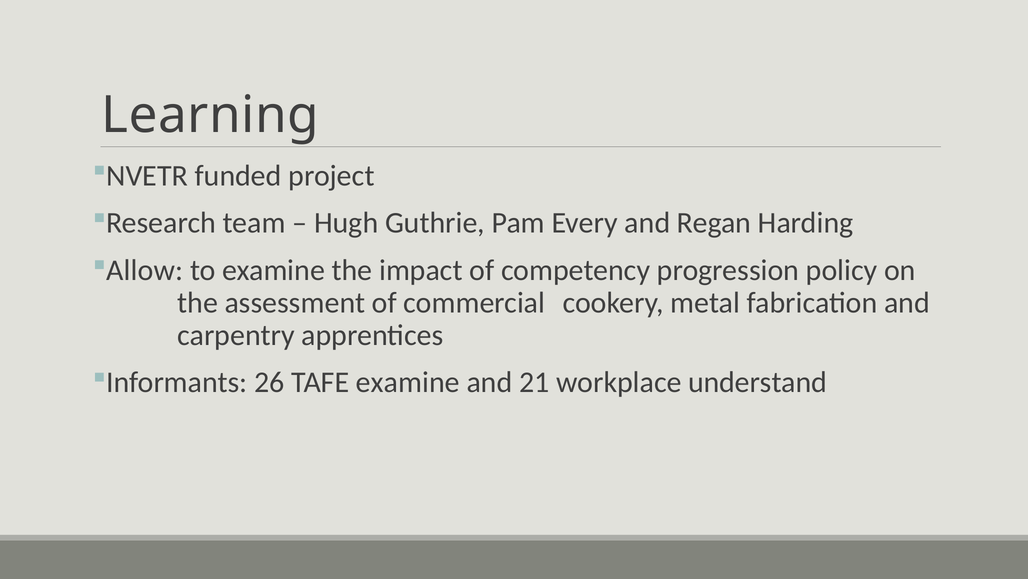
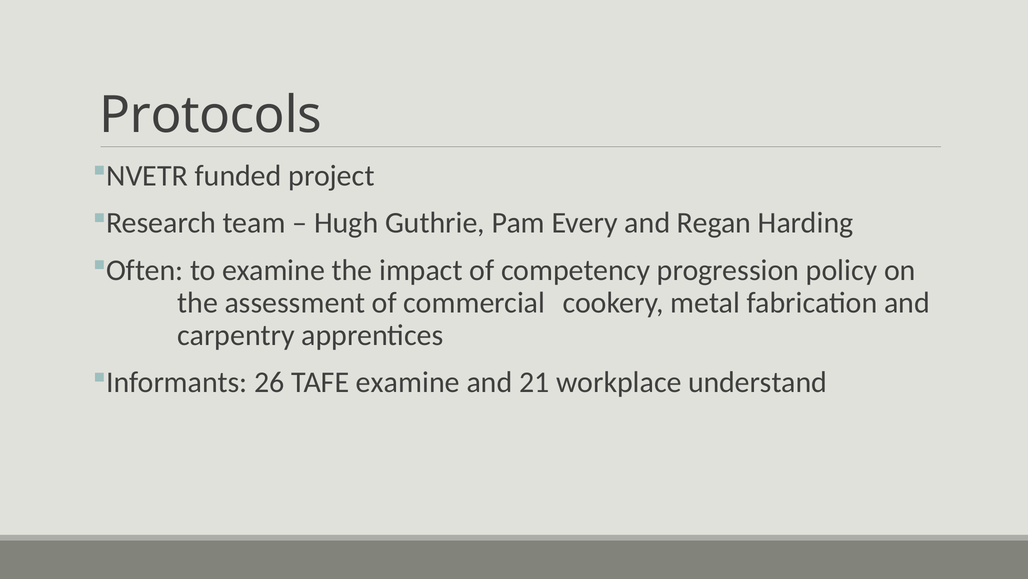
Learning: Learning -> Protocols
Allow: Allow -> Often
